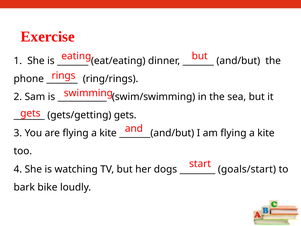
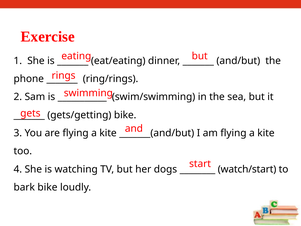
gets/getting gets: gets -> bike
goals/start: goals/start -> watch/start
